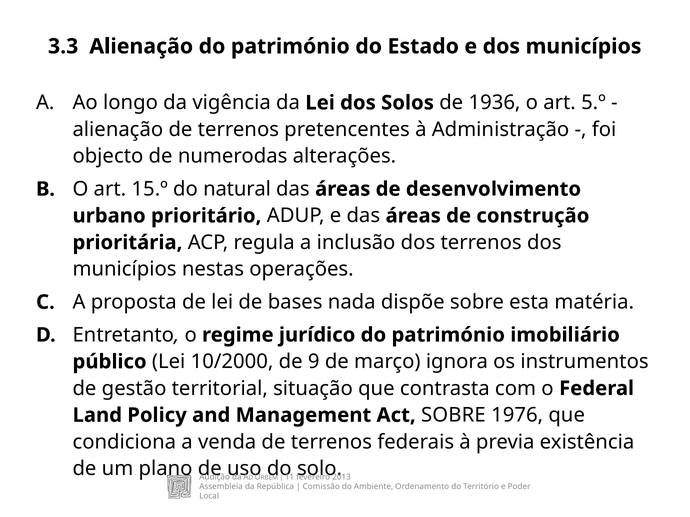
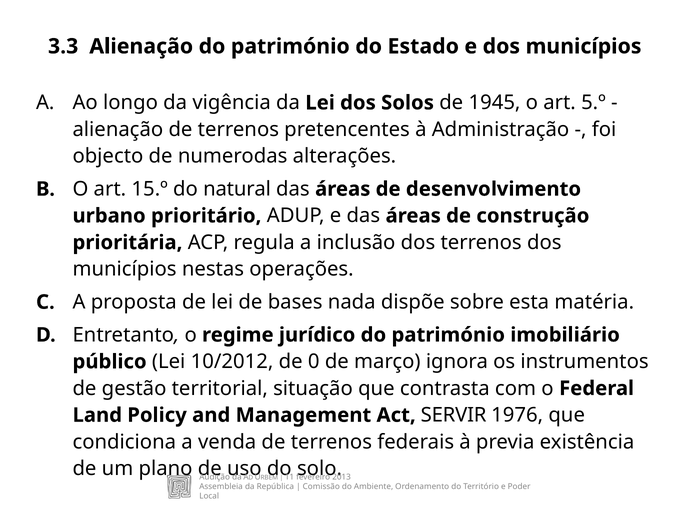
1936: 1936 -> 1945
10/2000: 10/2000 -> 10/2012
9: 9 -> 0
Act SOBRE: SOBRE -> SERVIR
